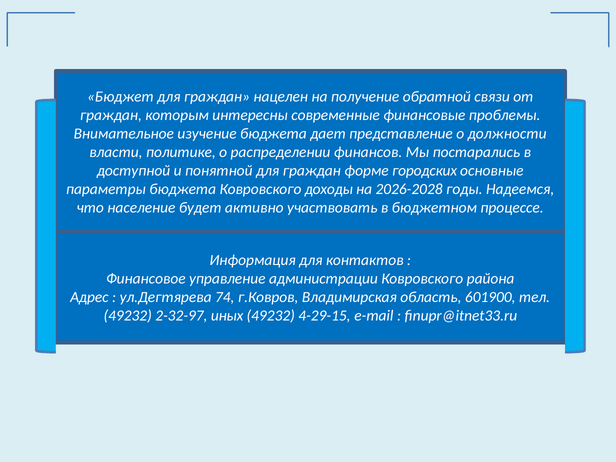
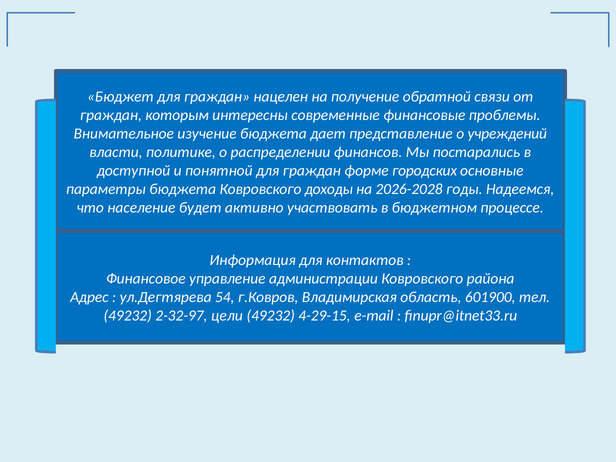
должности: должности -> учреждений
74: 74 -> 54
иных: иных -> цели
